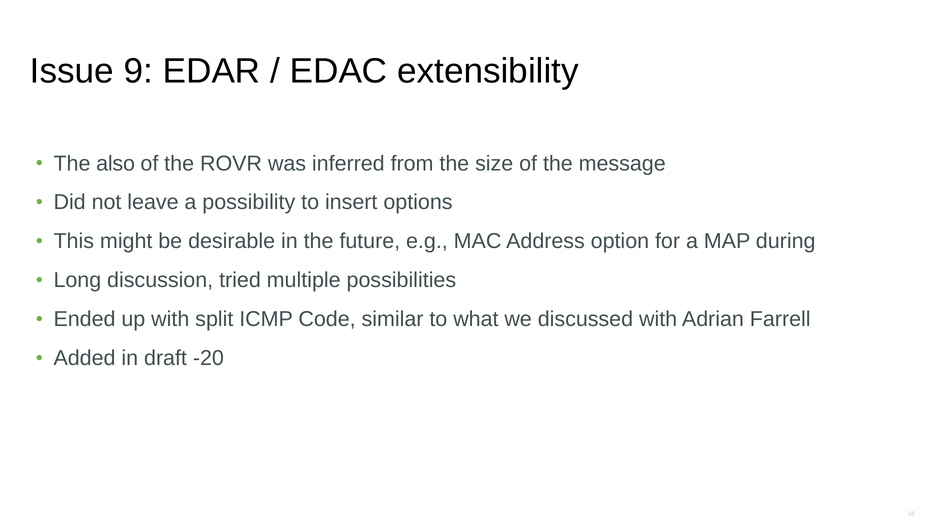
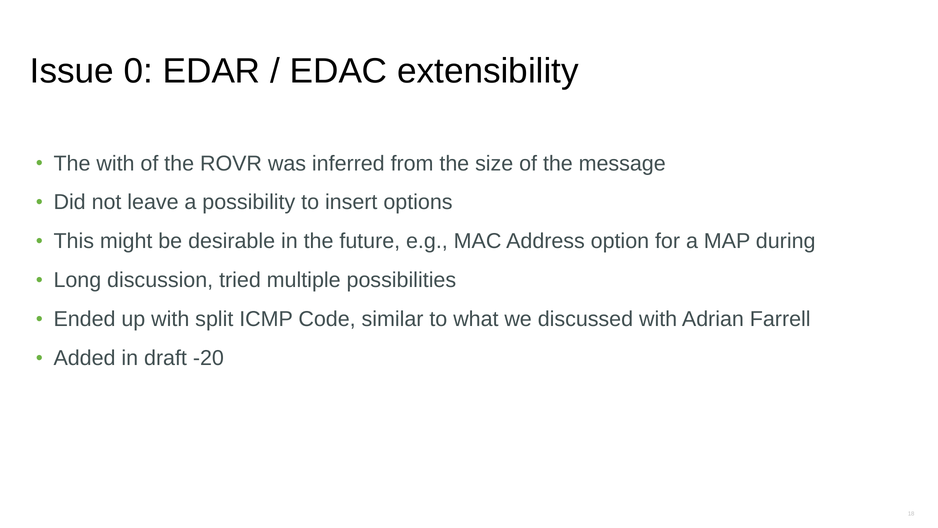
9: 9 -> 0
The also: also -> with
